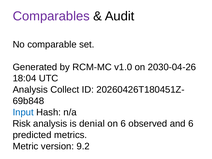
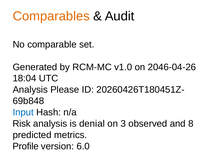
Comparables colour: purple -> orange
2030-04-26: 2030-04-26 -> 2046-04-26
Collect: Collect -> Please
on 6: 6 -> 3
and 6: 6 -> 8
Metric: Metric -> Profile
9.2: 9.2 -> 6.0
